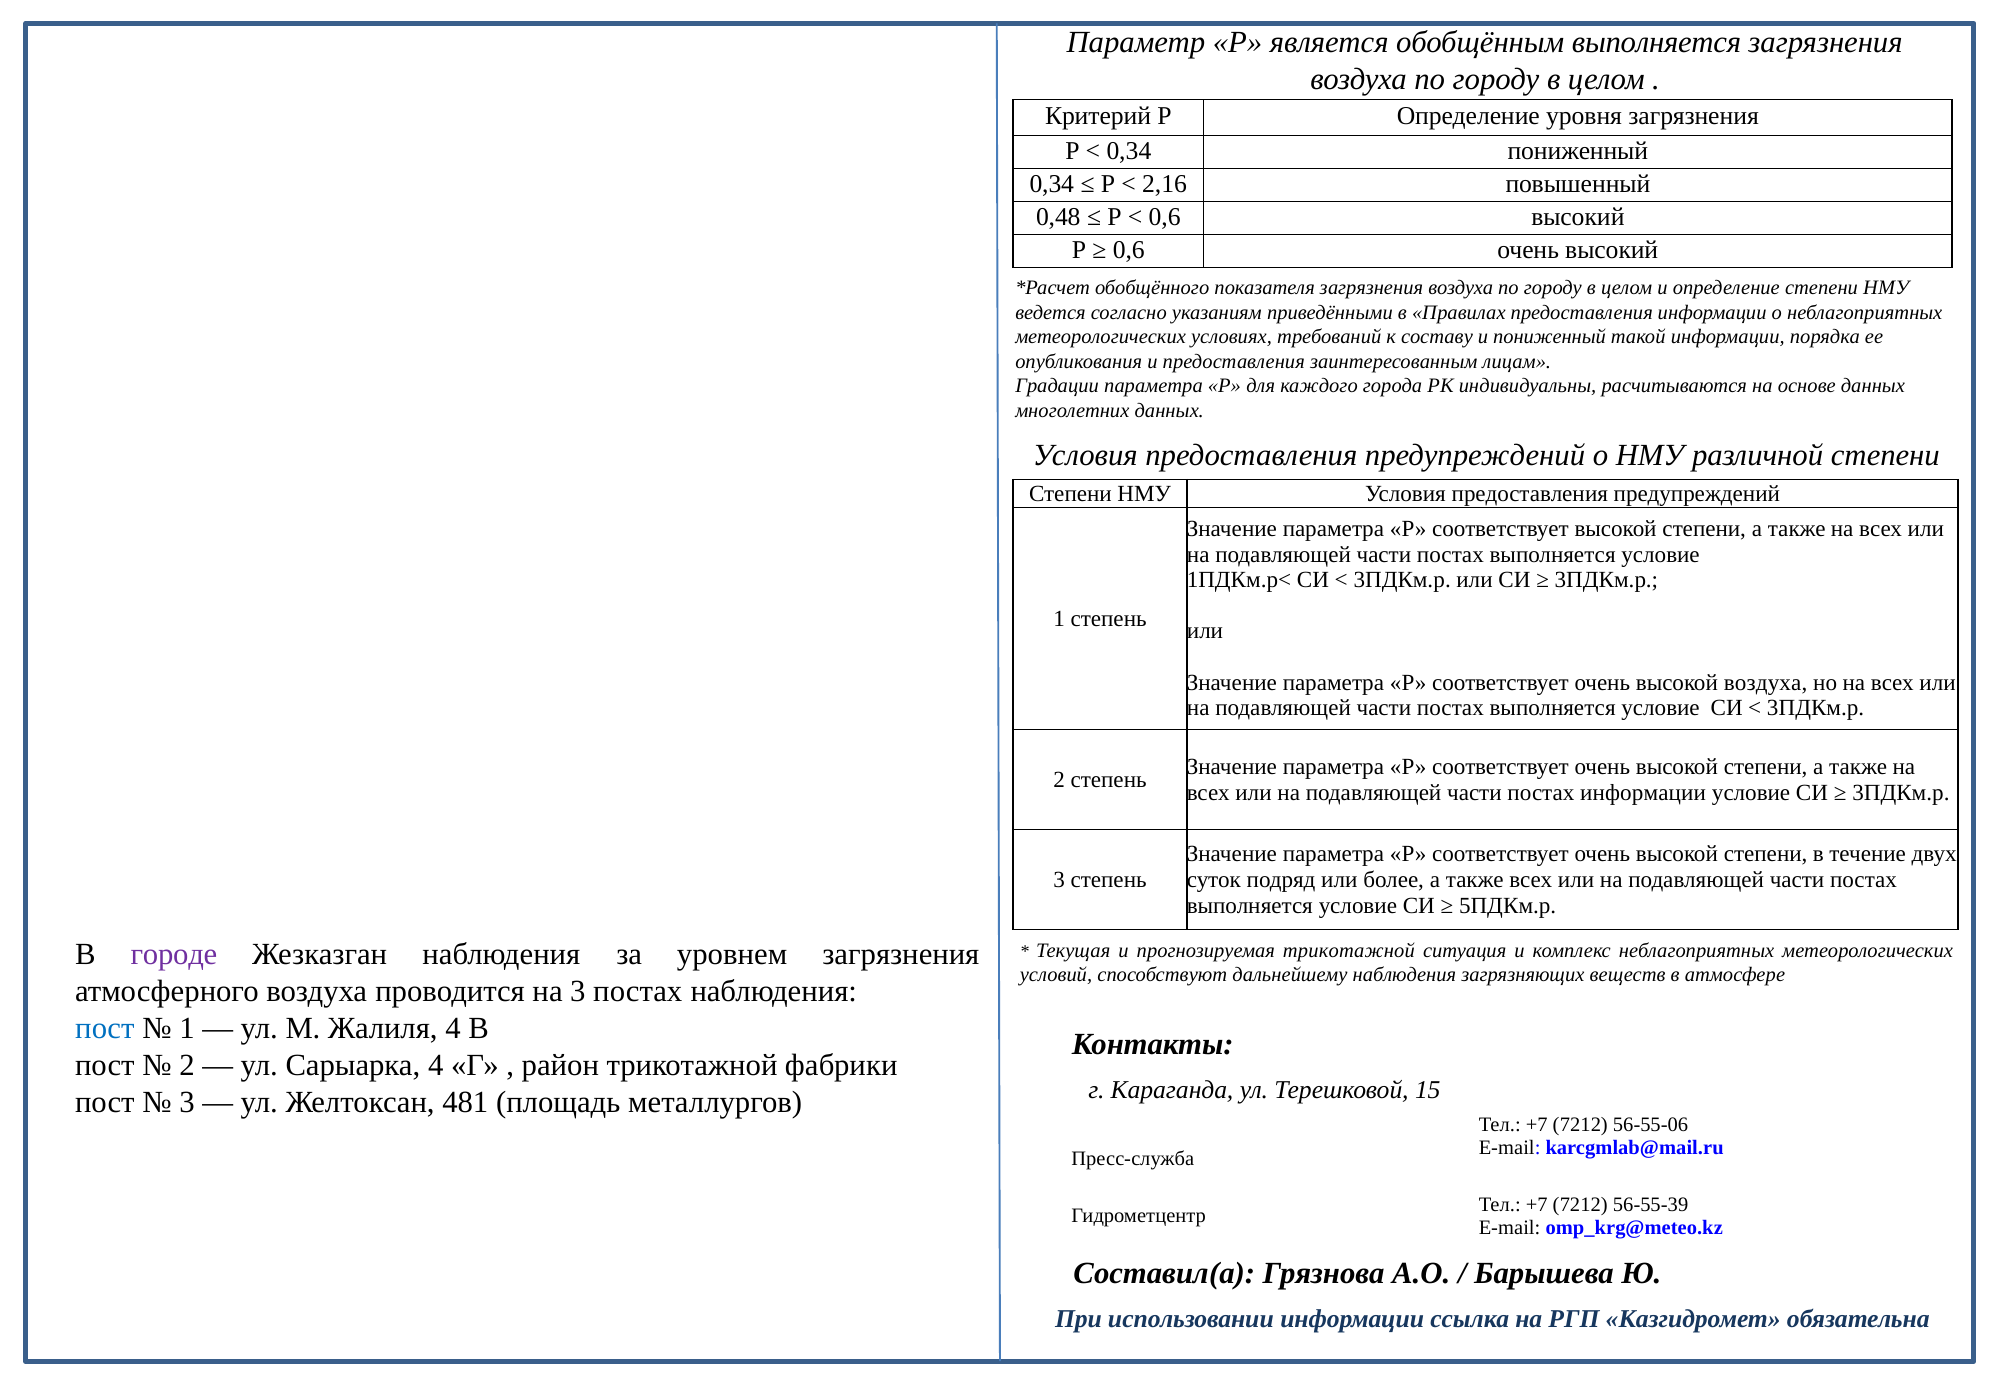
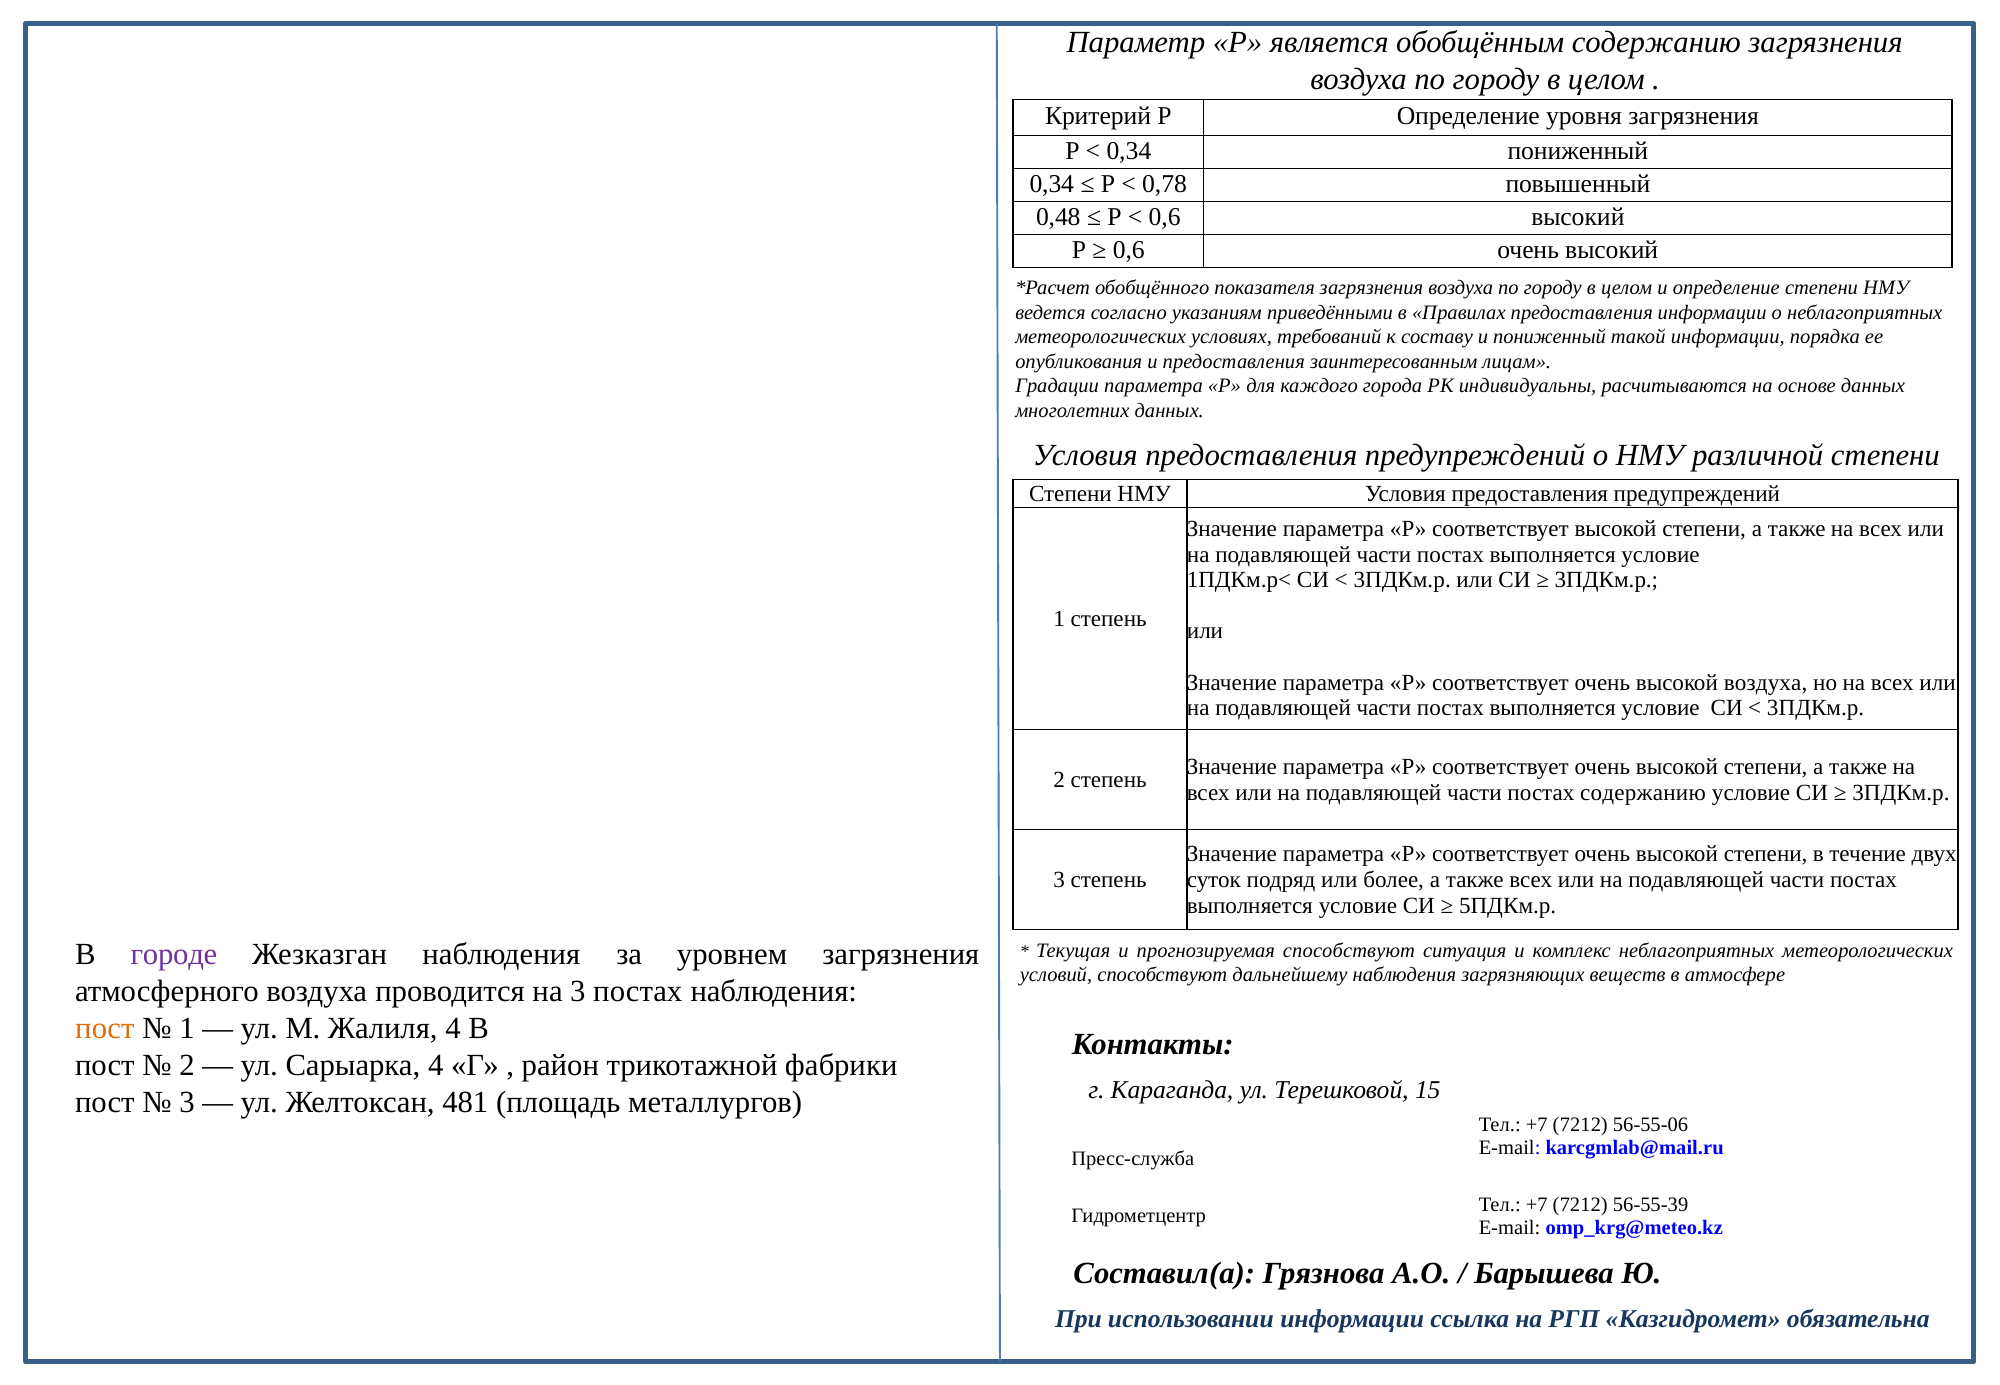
обобщённым выполняется: выполняется -> содержанию
2,16: 2,16 -> 0,78
постах информации: информации -> содержанию
прогнозируемая трикотажной: трикотажной -> способствуют
пост at (105, 1028) colour: blue -> orange
